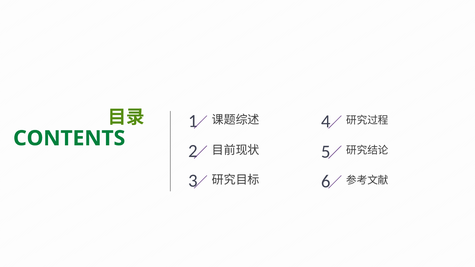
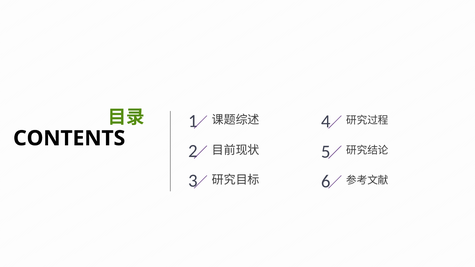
CONTENTS colour: green -> black
